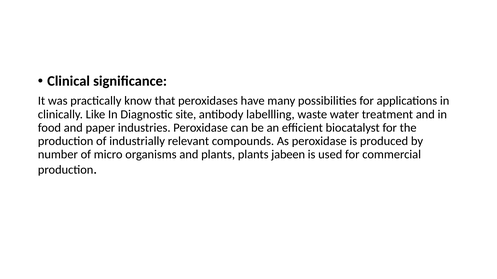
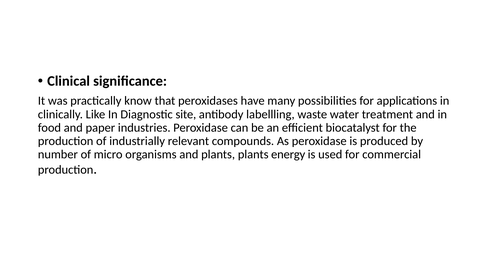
jabeen: jabeen -> energy
